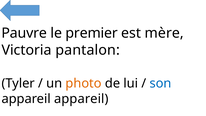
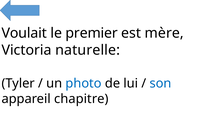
Pauvre: Pauvre -> Voulait
pantalon: pantalon -> naturelle
photo colour: orange -> blue
appareil appareil: appareil -> chapitre
